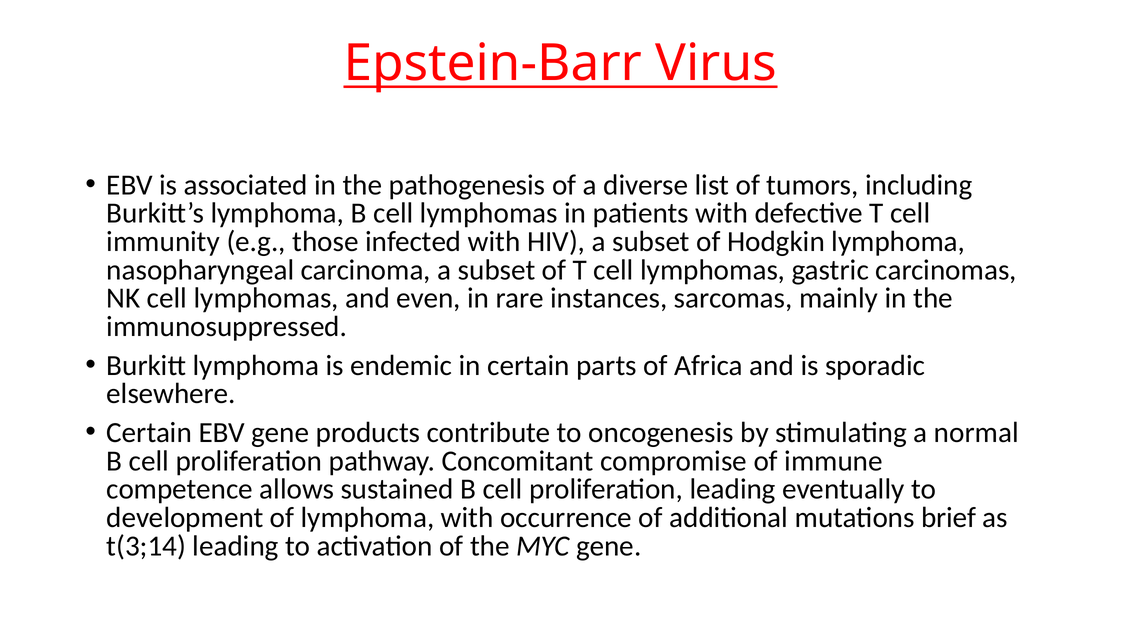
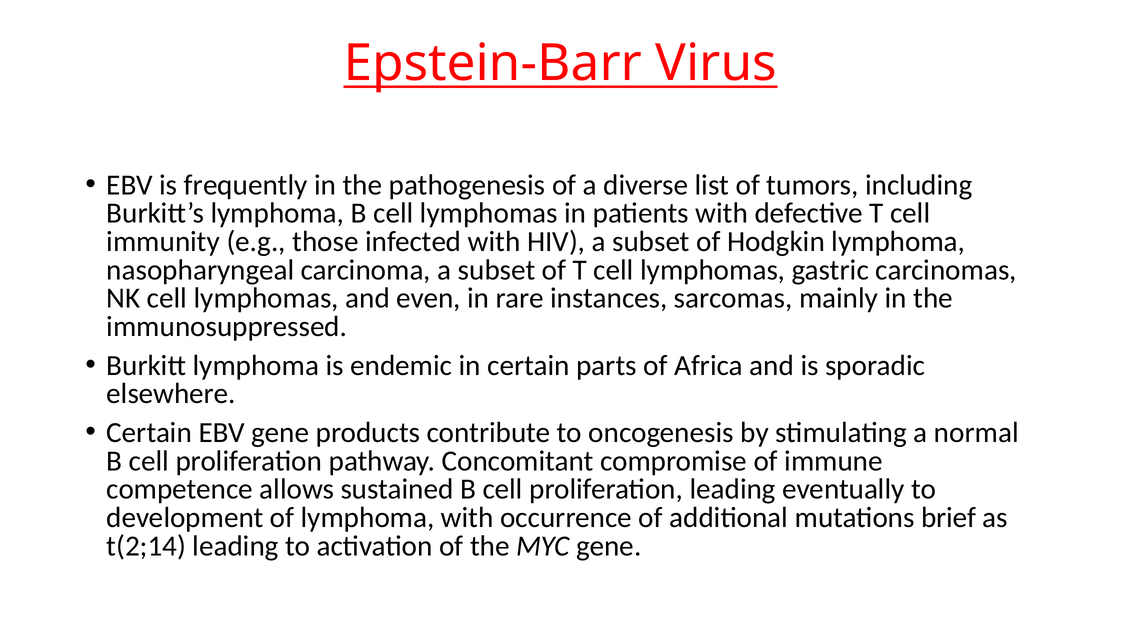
associated: associated -> frequently
t(3;14: t(3;14 -> t(2;14
